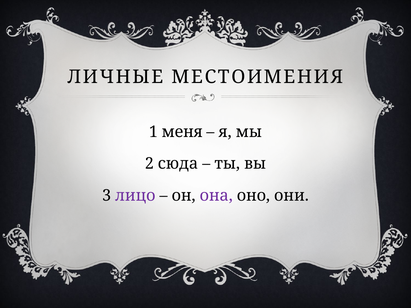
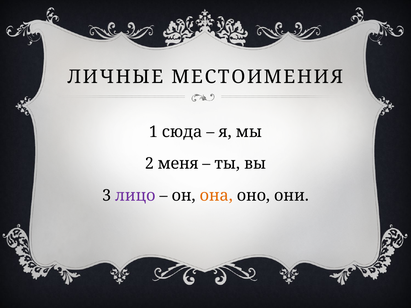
меня: меня -> сюда
сюда: сюда -> меня
она colour: purple -> orange
